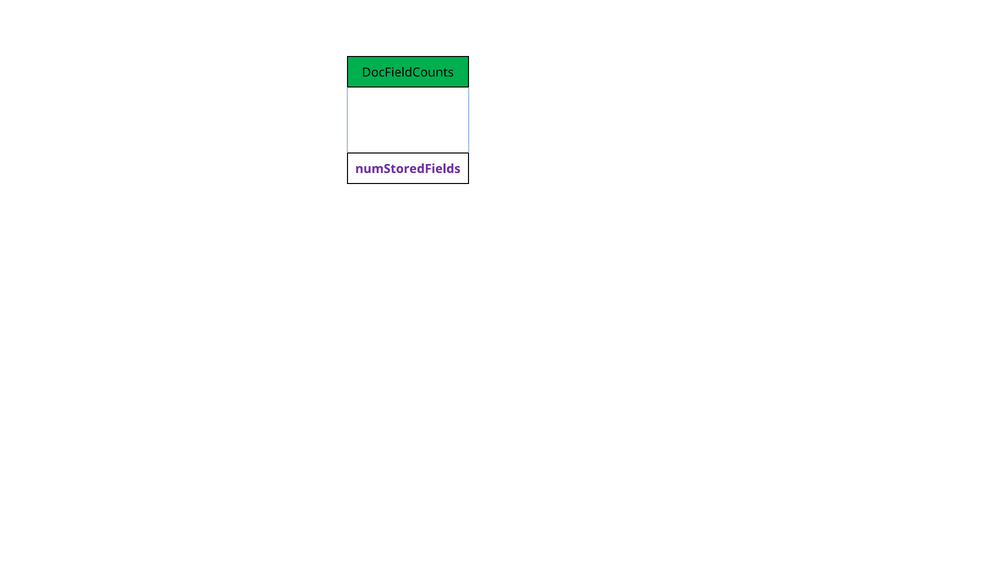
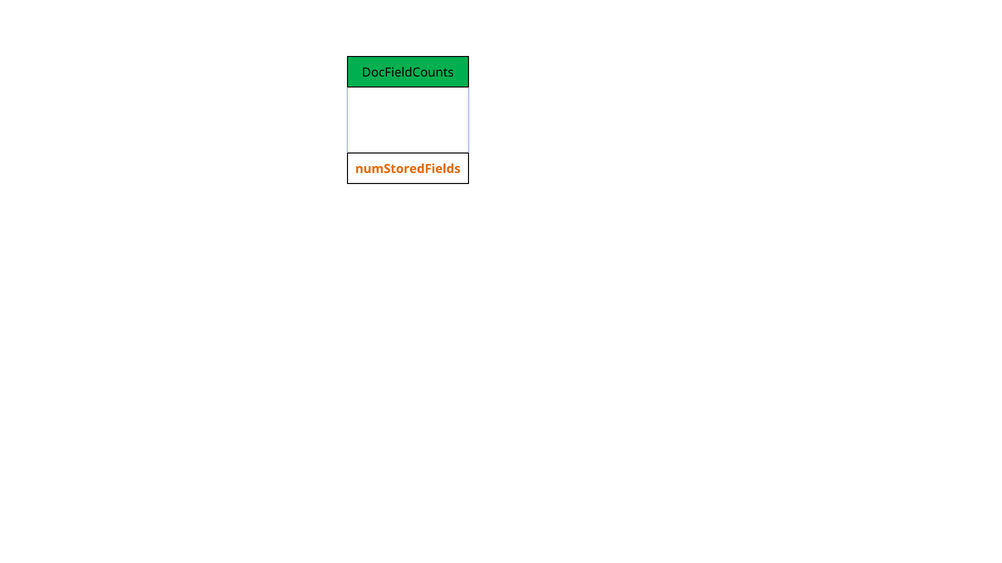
numStoredFields colour: purple -> orange
